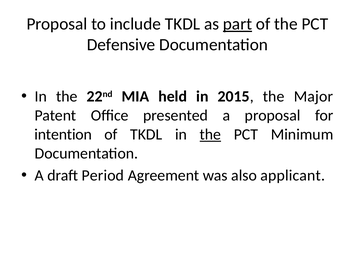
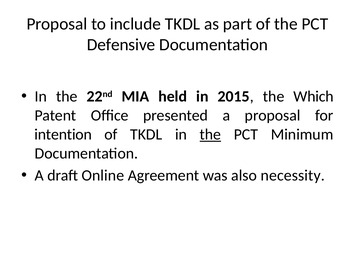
part underline: present -> none
Major: Major -> Which
Period: Period -> Online
applicant: applicant -> necessity
